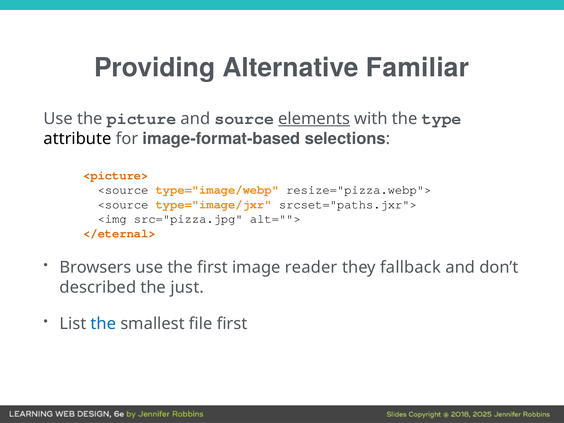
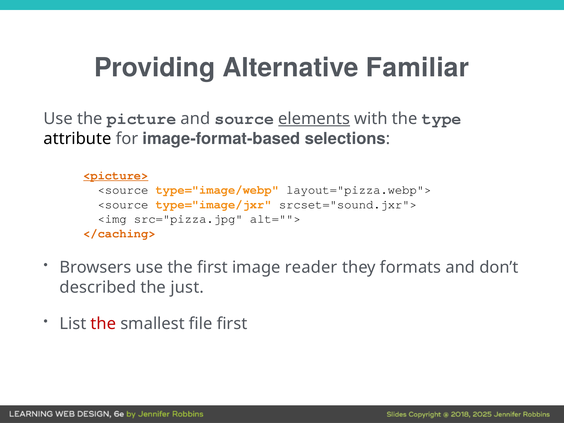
<picture> underline: none -> present
resize="pizza.webp">: resize="pizza.webp"> -> layout="pizza.webp">
srcset="paths.jxr">: srcset="paths.jxr"> -> srcset="sound.jxr">
</eternal>: </eternal> -> </caching>
fallback: fallback -> formats
the at (103, 324) colour: blue -> red
